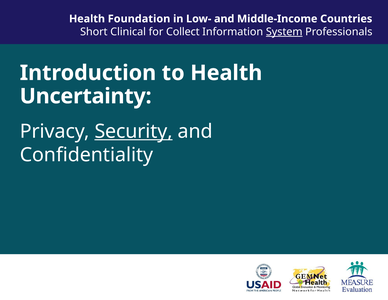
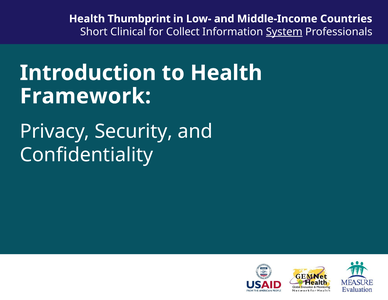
Foundation: Foundation -> Thumbprint
Uncertainty: Uncertainty -> Framework
Security underline: present -> none
